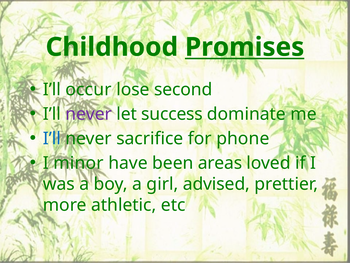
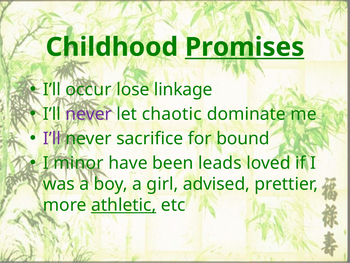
second: second -> linkage
success: success -> chaotic
I’ll at (52, 138) colour: blue -> purple
phone: phone -> bound
areas: areas -> leads
athletic underline: none -> present
